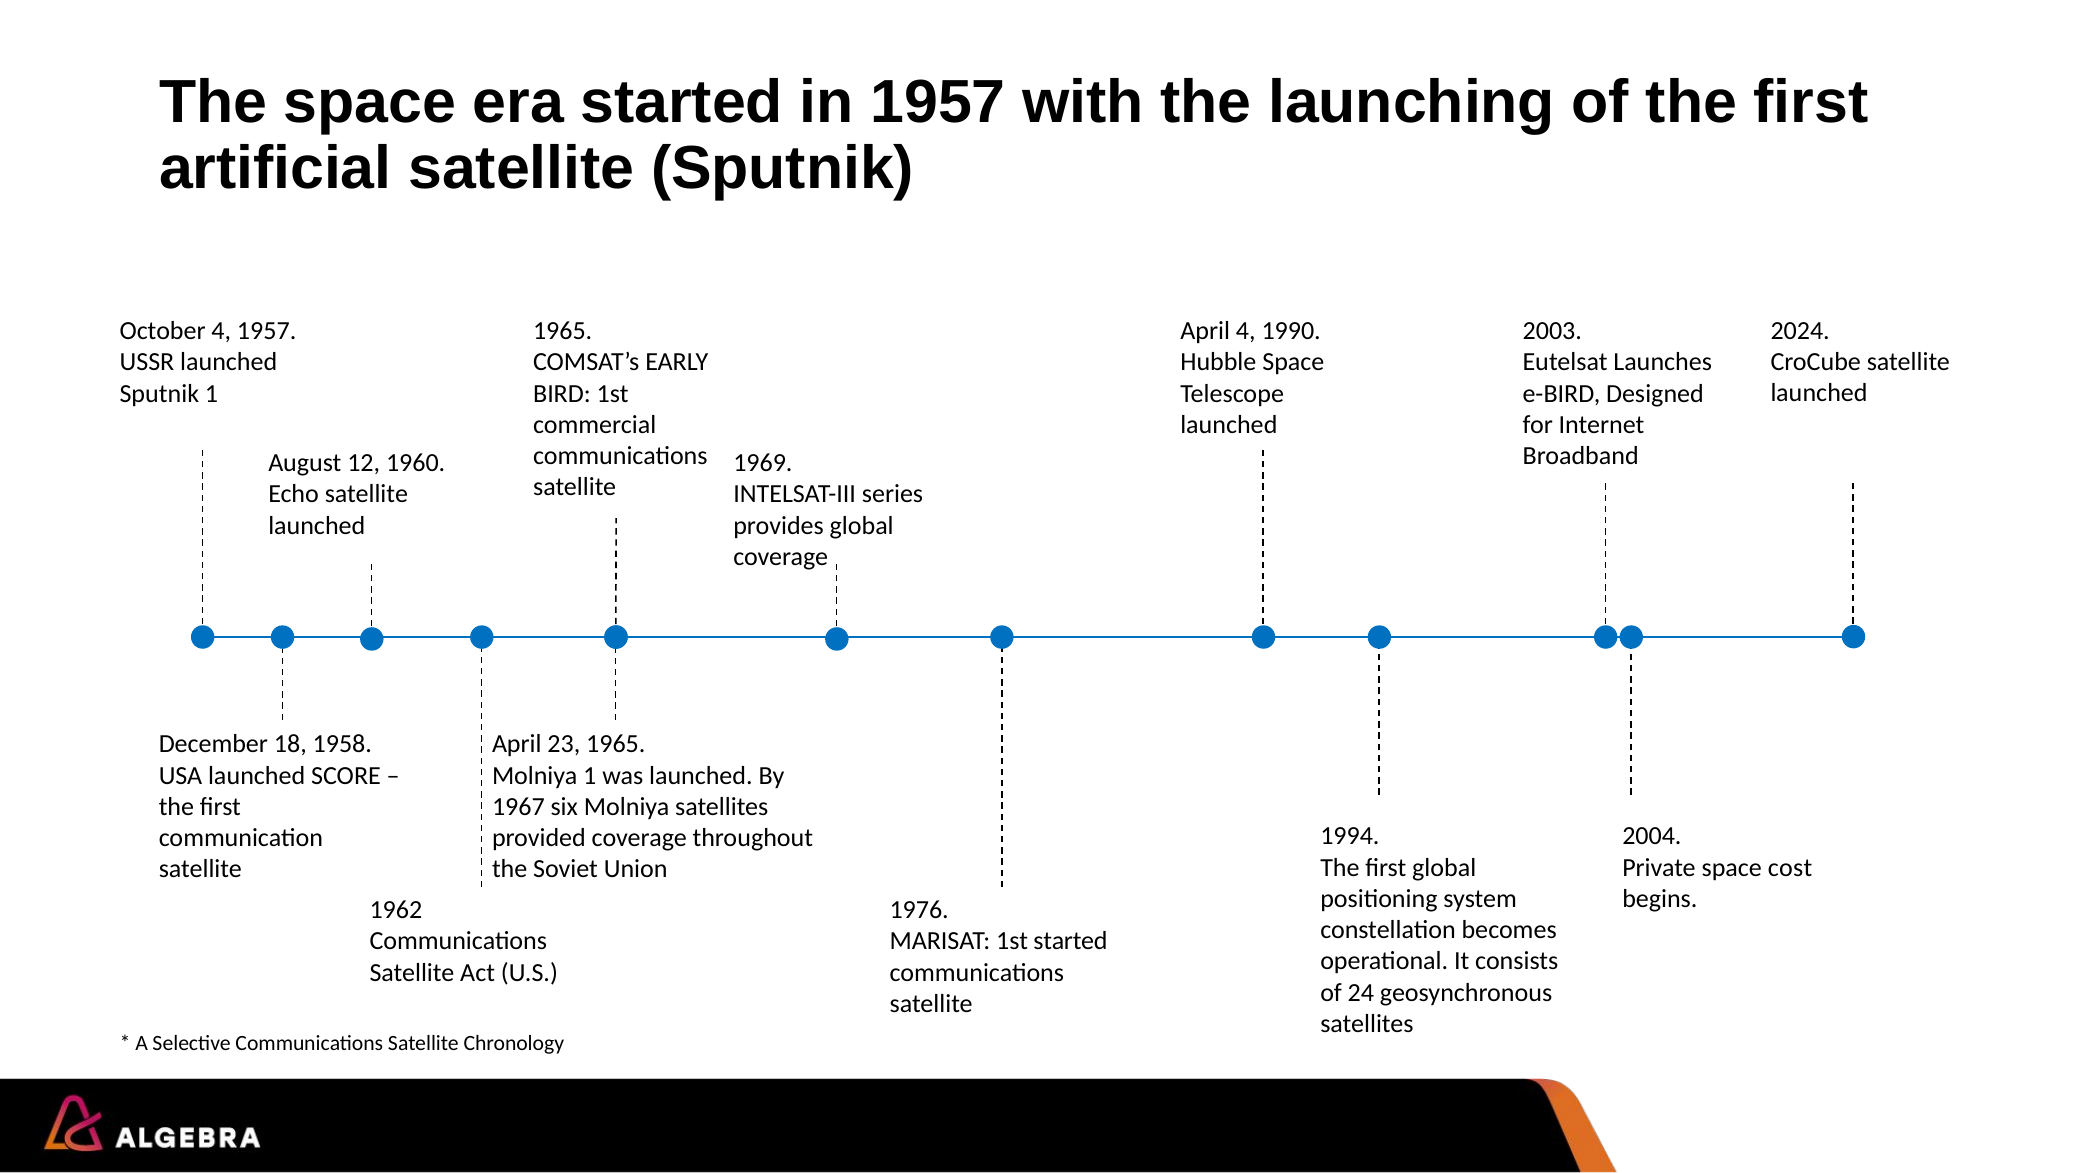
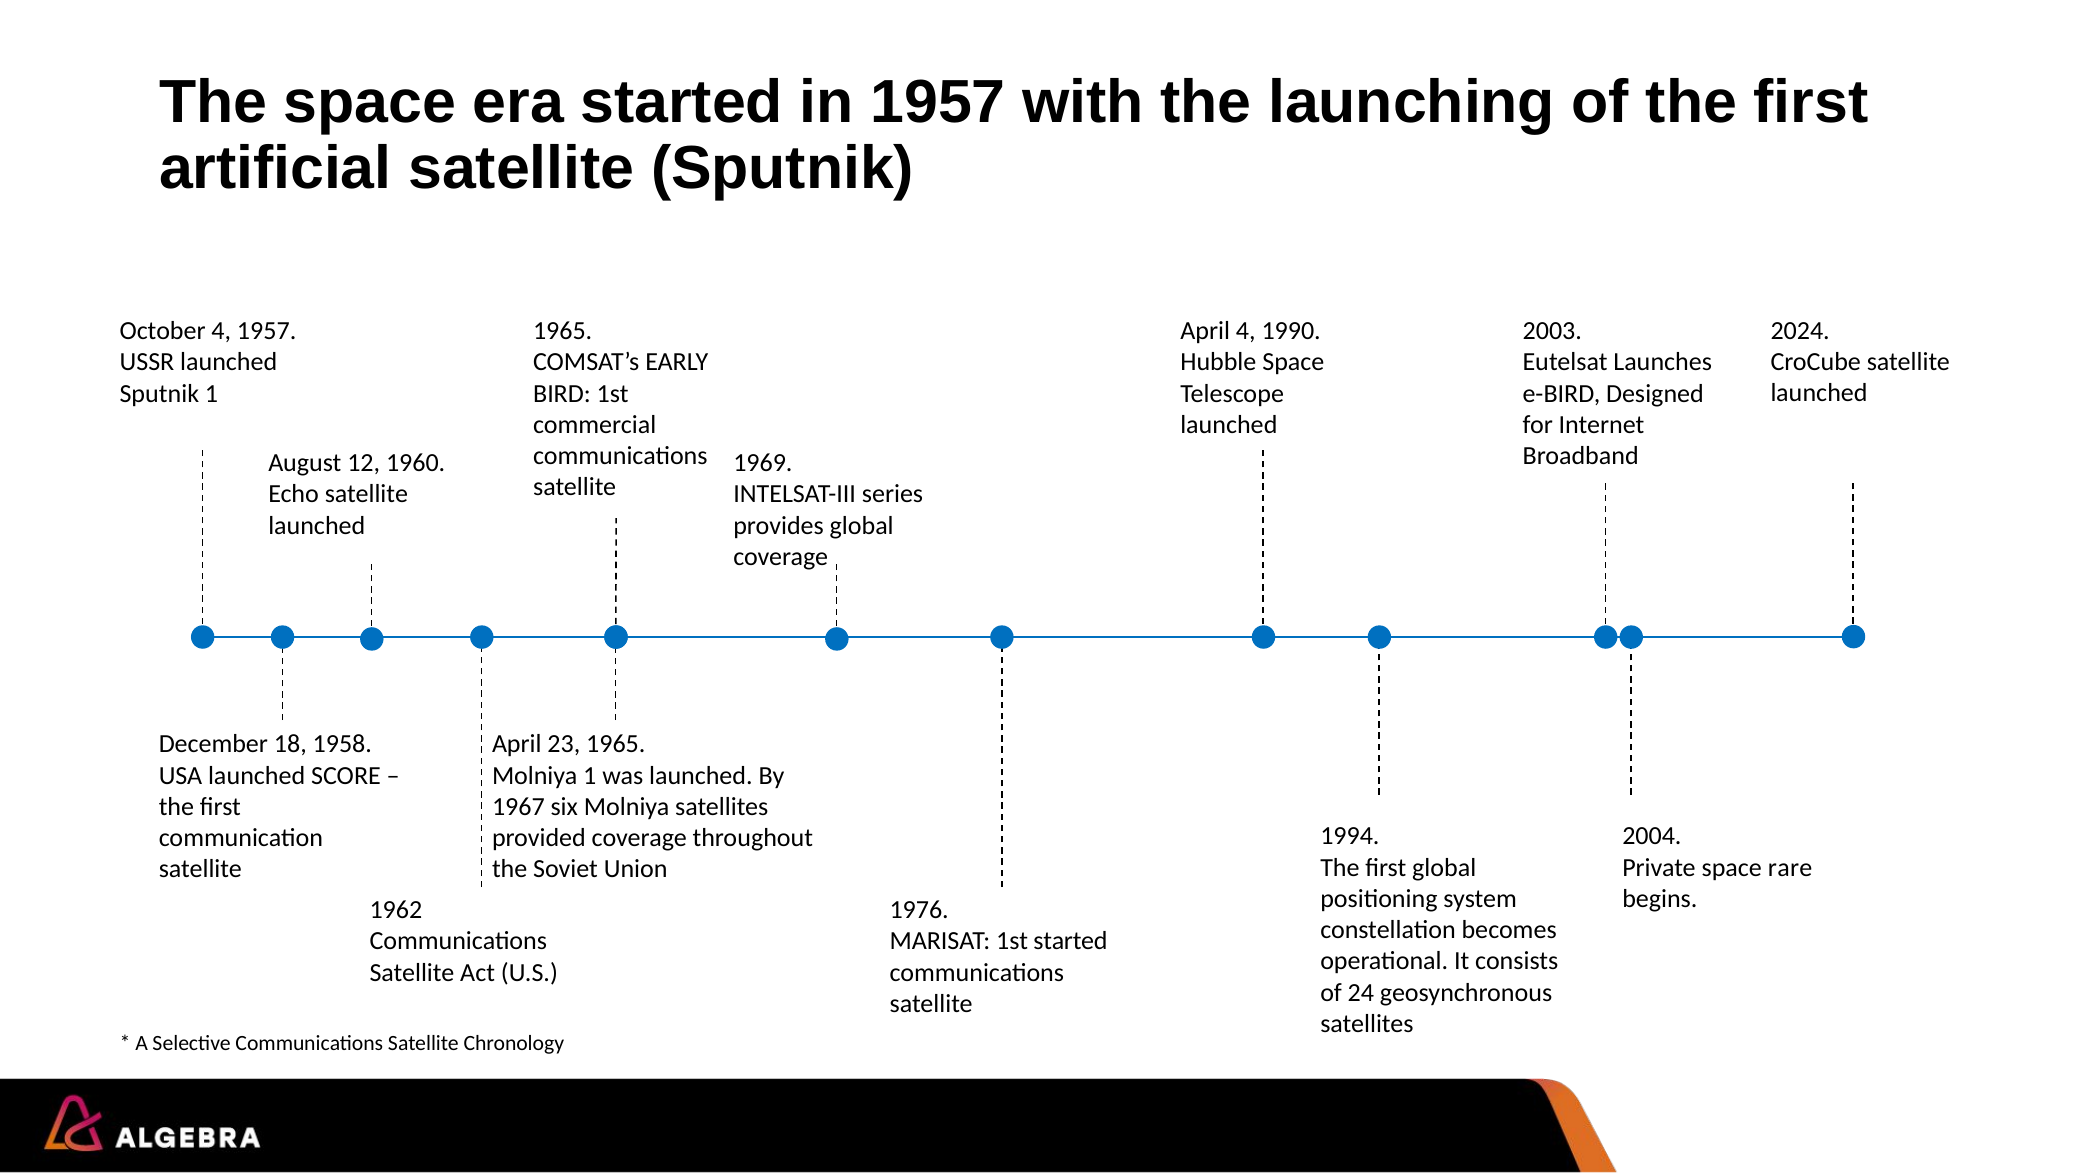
cost: cost -> rare
